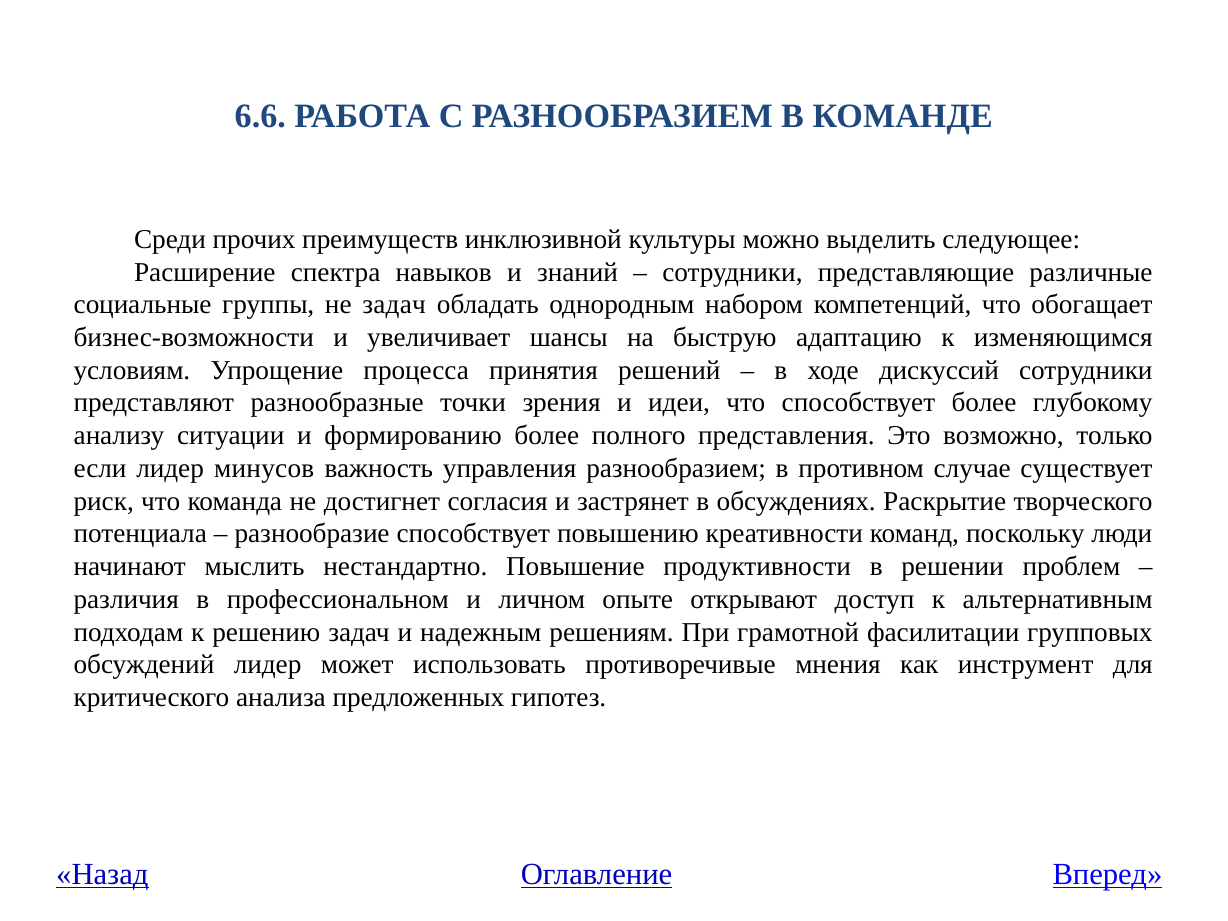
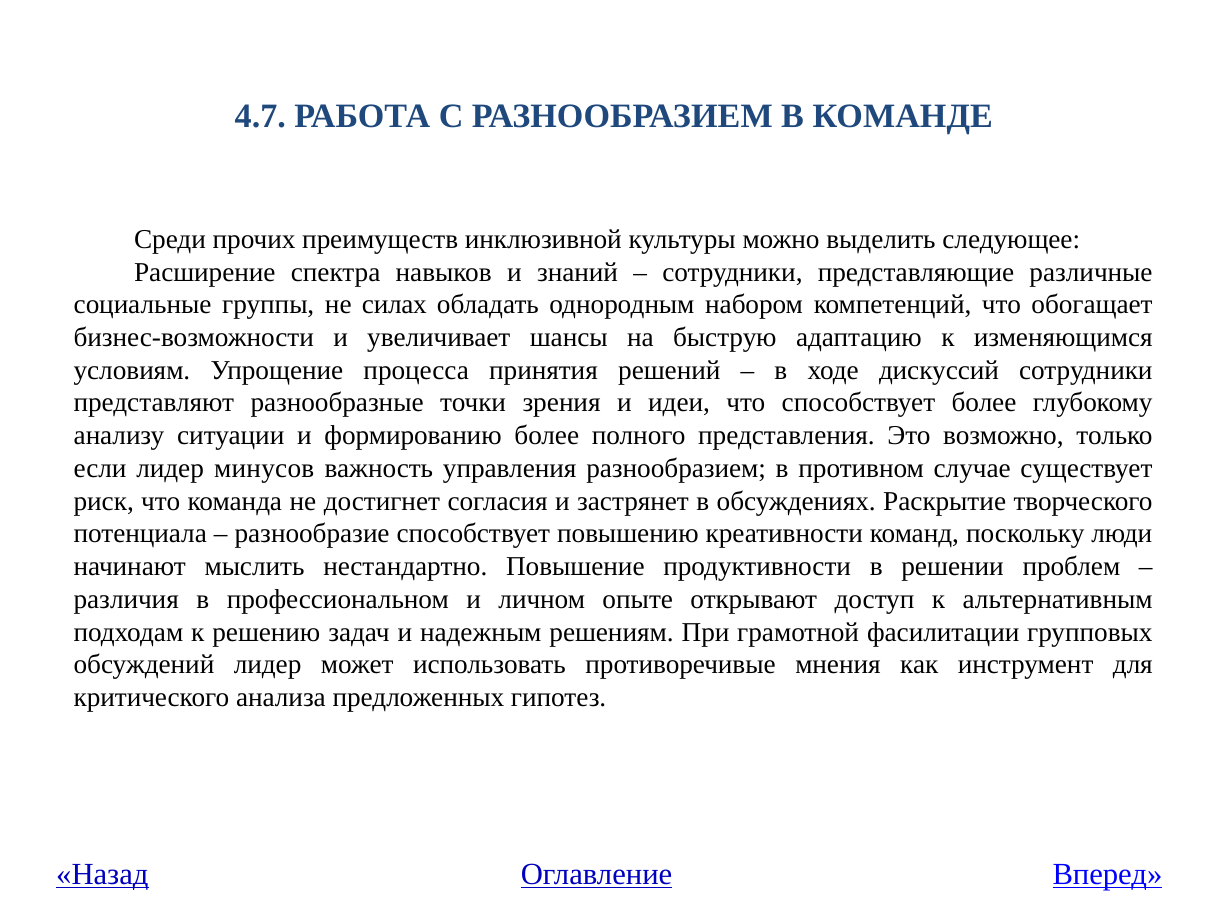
6.6: 6.6 -> 4.7
не задач: задач -> силах
